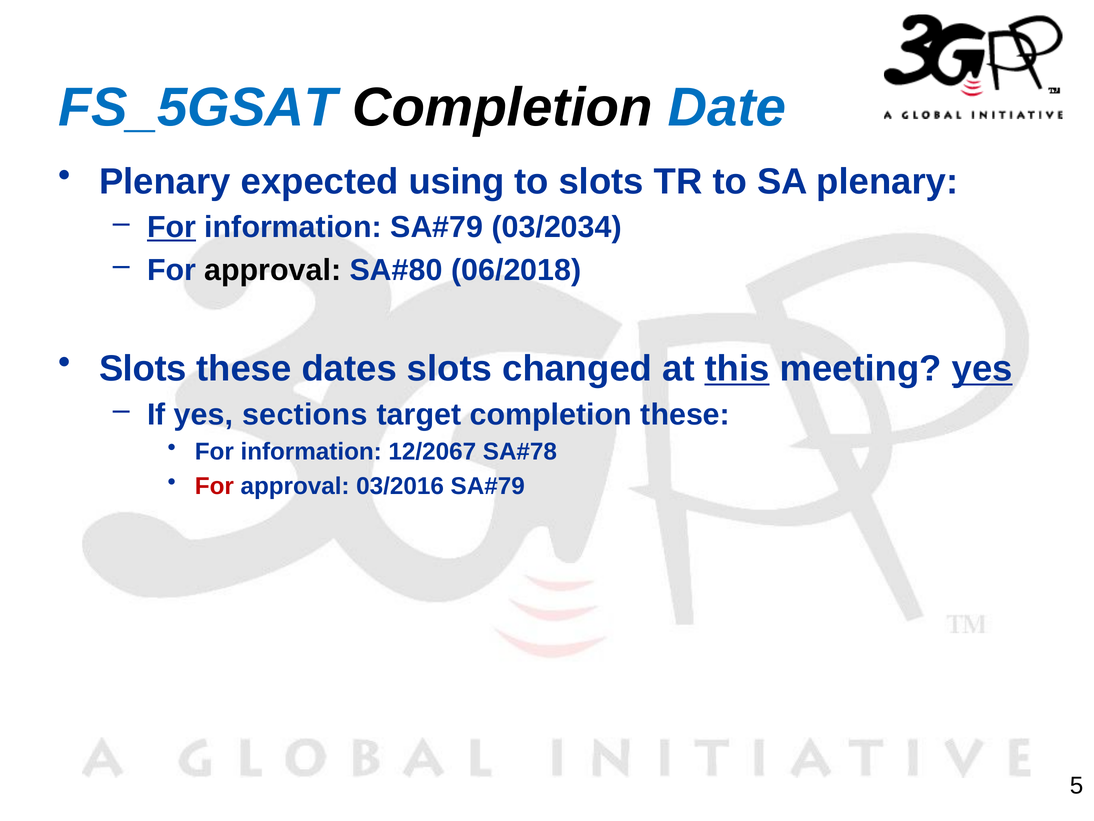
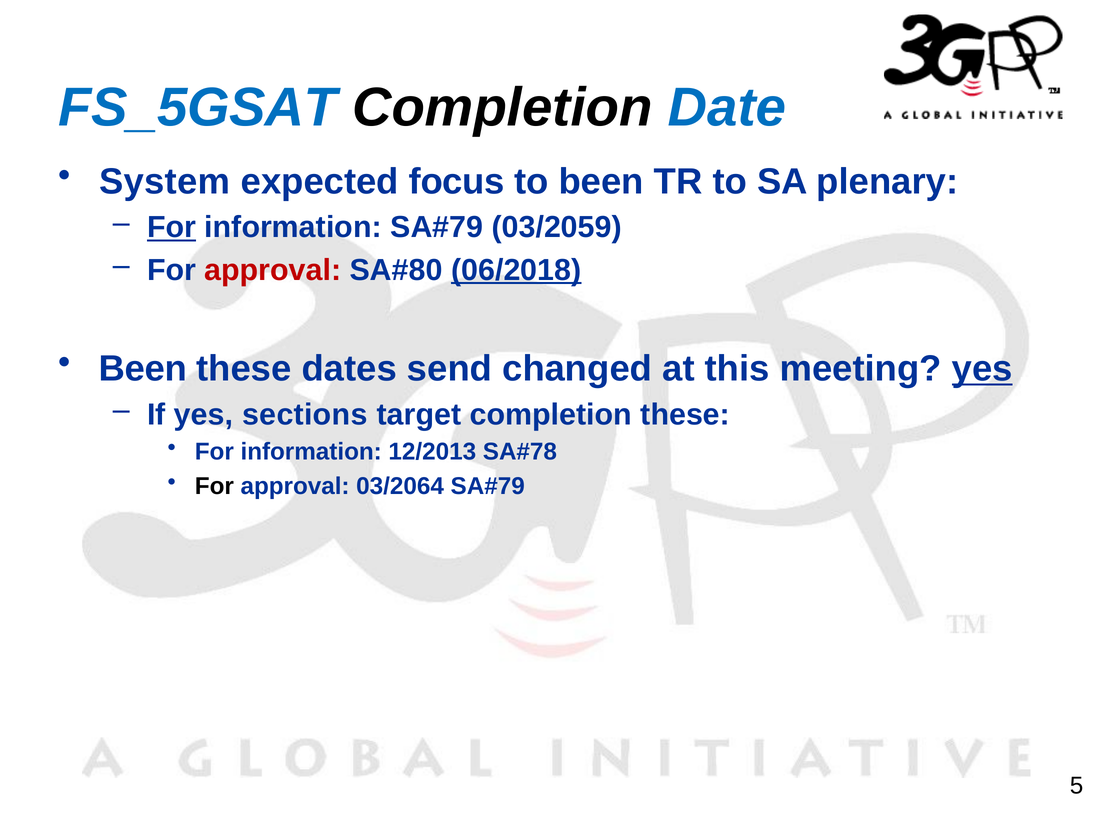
Plenary at (165, 181): Plenary -> System
using: using -> focus
to slots: slots -> been
03/2034: 03/2034 -> 03/2059
approval at (273, 270) colour: black -> red
06/2018 underline: none -> present
Slots at (143, 369): Slots -> Been
dates slots: slots -> send
this underline: present -> none
12/2067: 12/2067 -> 12/2013
For at (214, 486) colour: red -> black
03/2016: 03/2016 -> 03/2064
